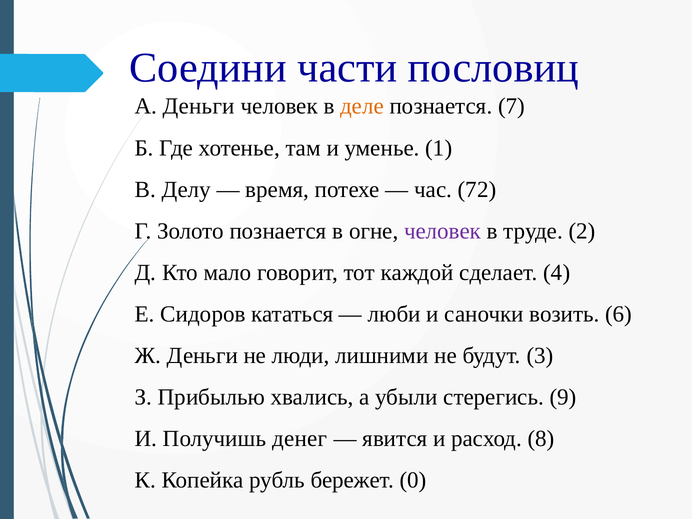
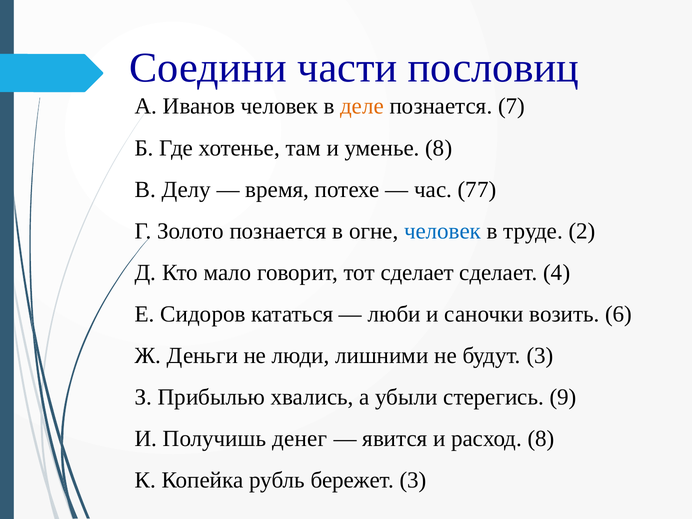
А Деньги: Деньги -> Иванов
уменье 1: 1 -> 8
72: 72 -> 77
человек at (443, 231) colour: purple -> blue
тот каждой: каждой -> сделает
бережет 0: 0 -> 3
